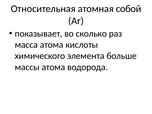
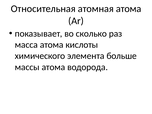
атомная собой: собой -> атома
